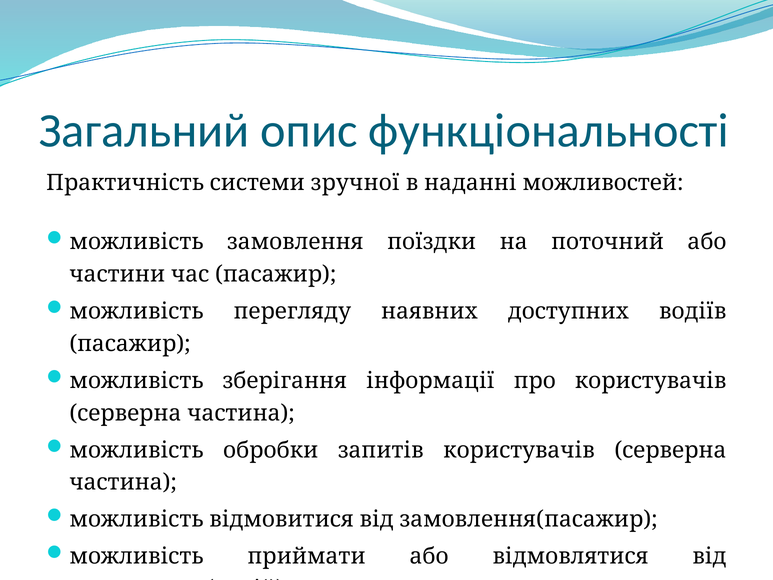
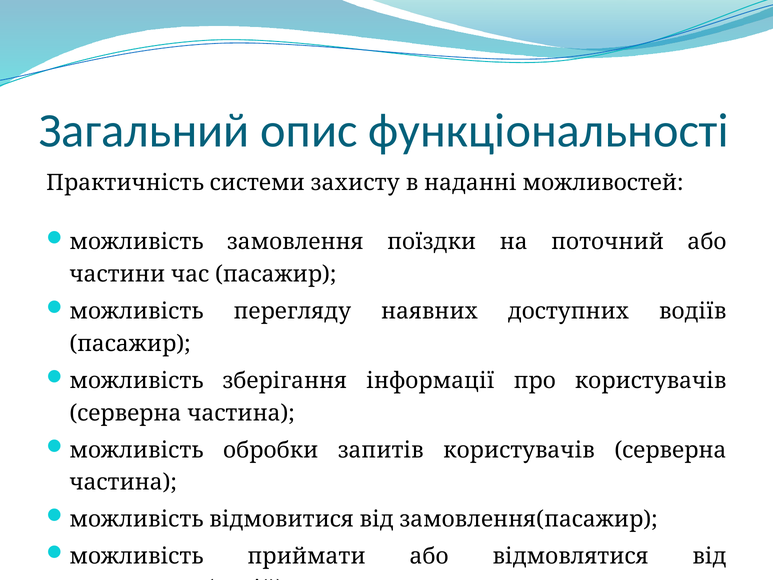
зручної: зручної -> захисту
